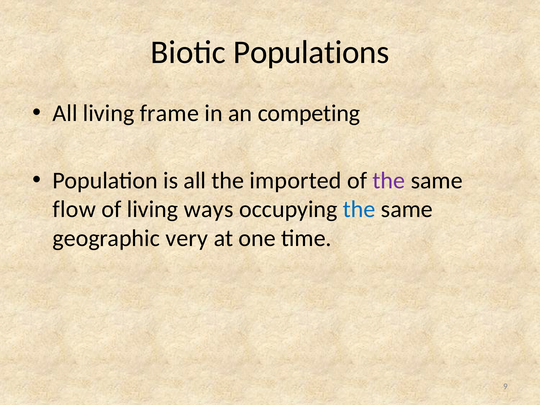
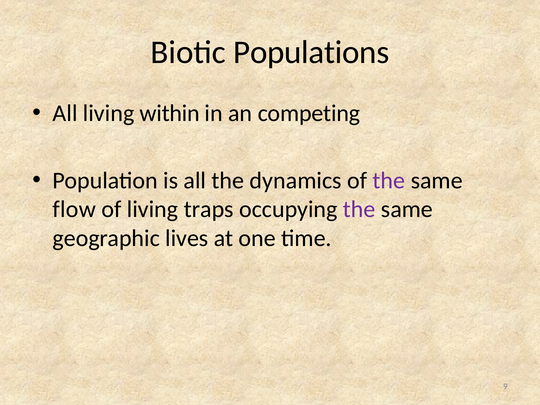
frame: frame -> within
imported: imported -> dynamics
ways: ways -> traps
the at (359, 209) colour: blue -> purple
very: very -> lives
